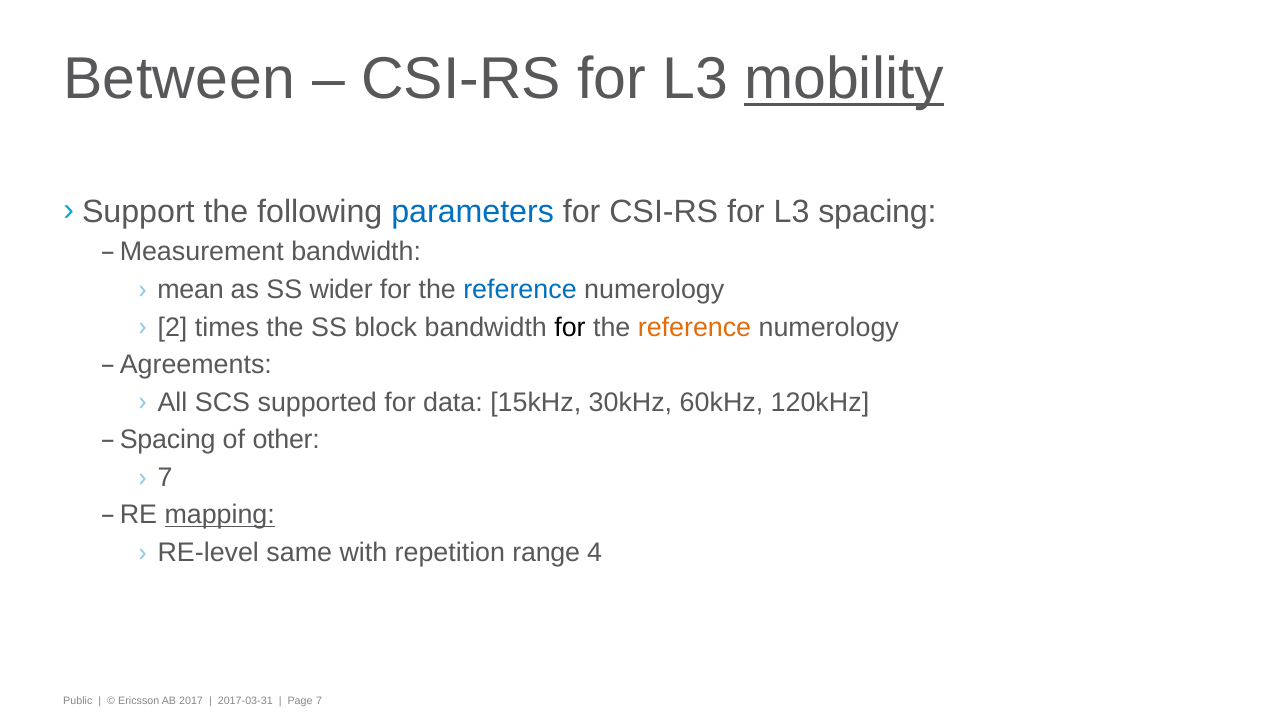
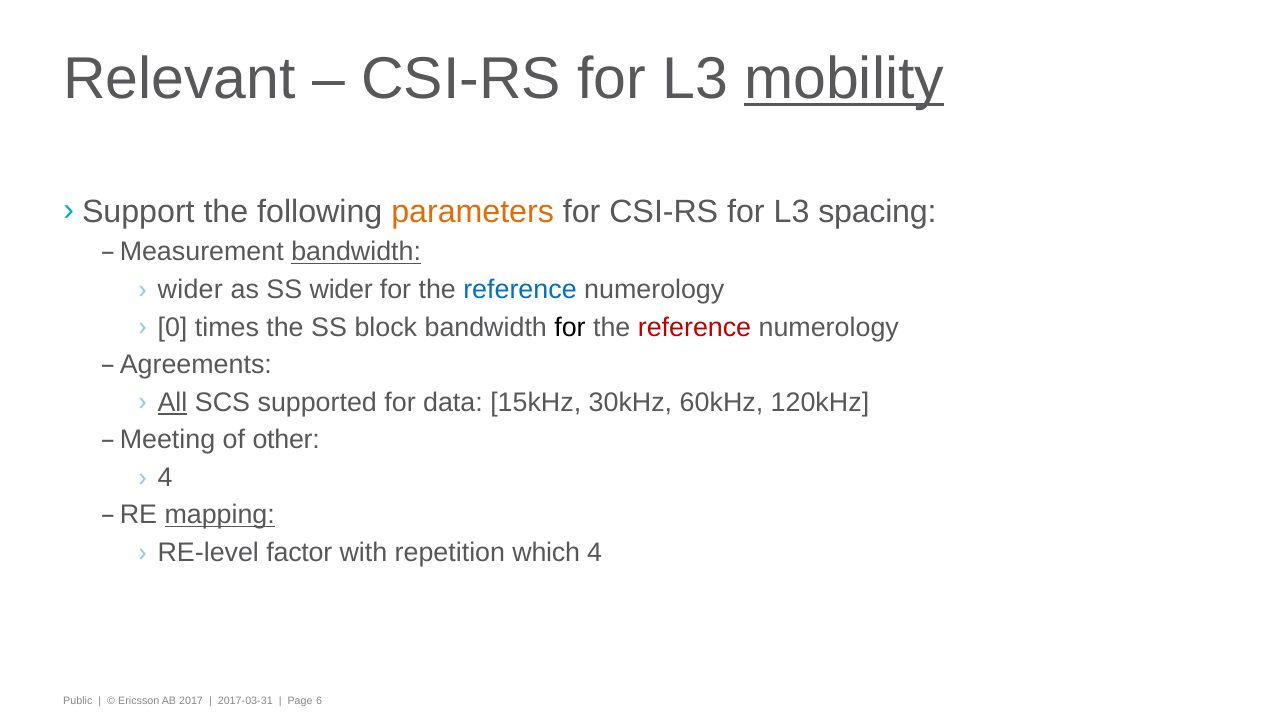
Between: Between -> Relevant
parameters colour: blue -> orange
bandwidth at (356, 252) underline: none -> present
mean at (191, 290): mean -> wider
2: 2 -> 0
reference at (695, 327) colour: orange -> red
All underline: none -> present
Spacing at (168, 440): Spacing -> Meeting
7 at (165, 477): 7 -> 4
same: same -> factor
range: range -> which
7 at (319, 701): 7 -> 6
